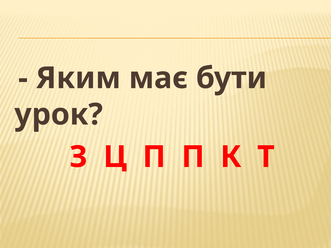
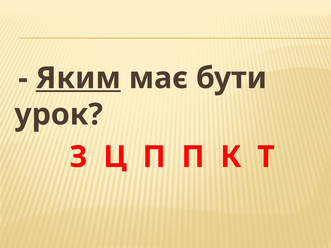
Яким underline: none -> present
